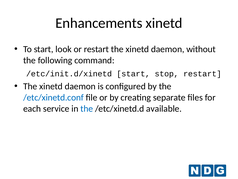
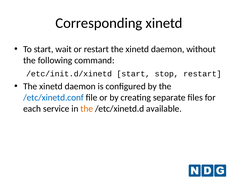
Enhancements: Enhancements -> Corresponding
look: look -> wait
the at (87, 108) colour: blue -> orange
